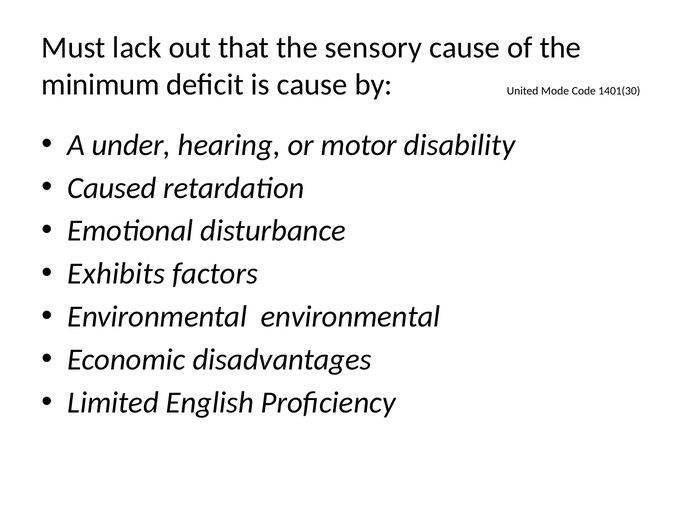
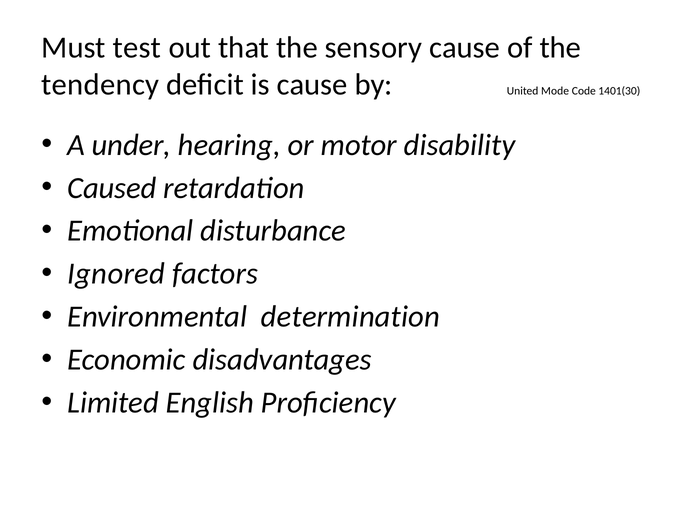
lack: lack -> test
minimum: minimum -> tendency
Exhibits: Exhibits -> Ignored
Environmental environmental: environmental -> determination
